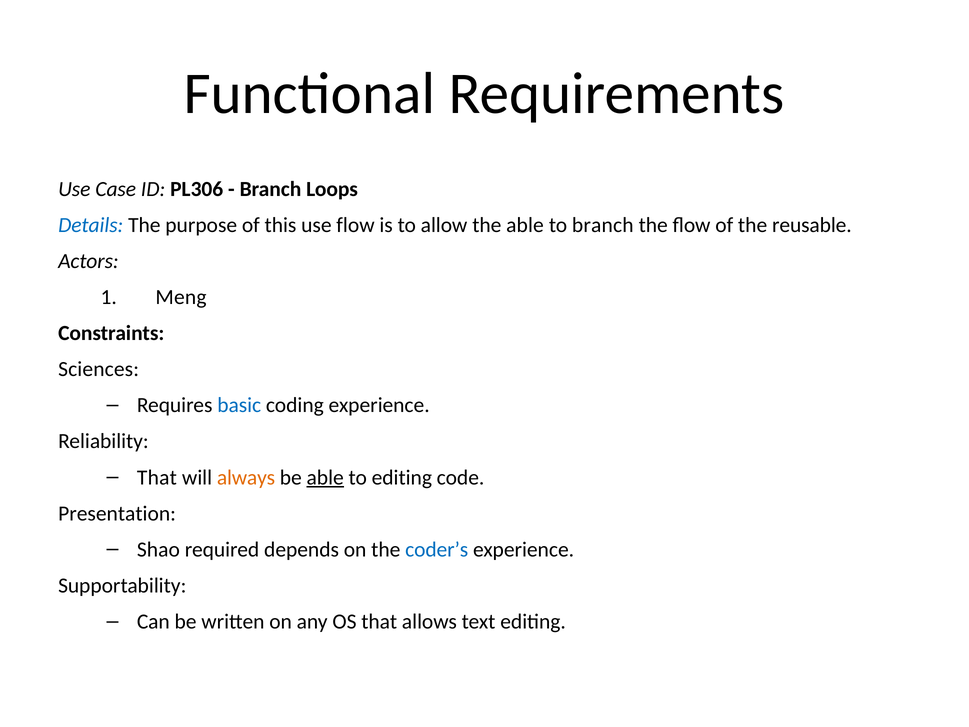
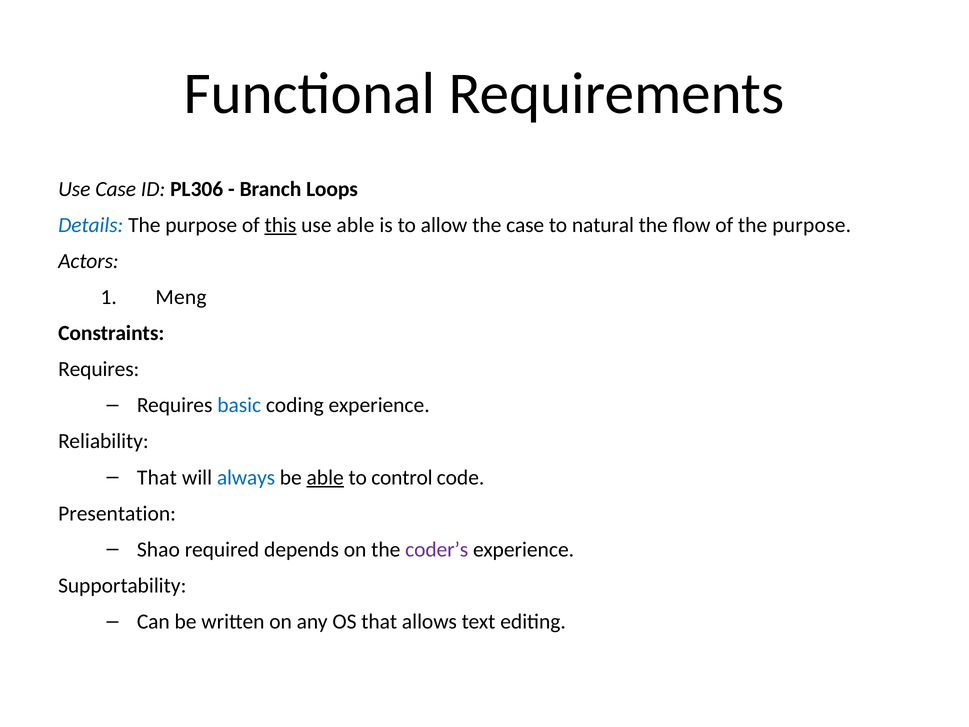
this underline: none -> present
use flow: flow -> able
the able: able -> case
to branch: branch -> natural
of the reusable: reusable -> purpose
Sciences at (99, 369): Sciences -> Requires
always colour: orange -> blue
to editing: editing -> control
coder’s colour: blue -> purple
